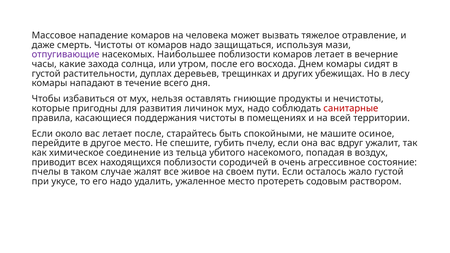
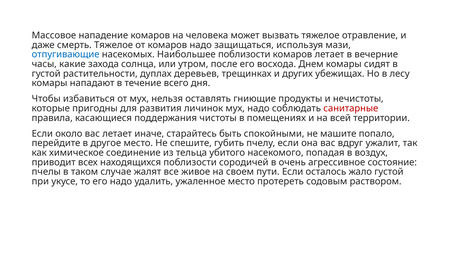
смерть Чистоты: Чистоты -> Тяжелое
отпугивающие colour: purple -> blue
летает после: после -> иначе
осиное: осиное -> попало
